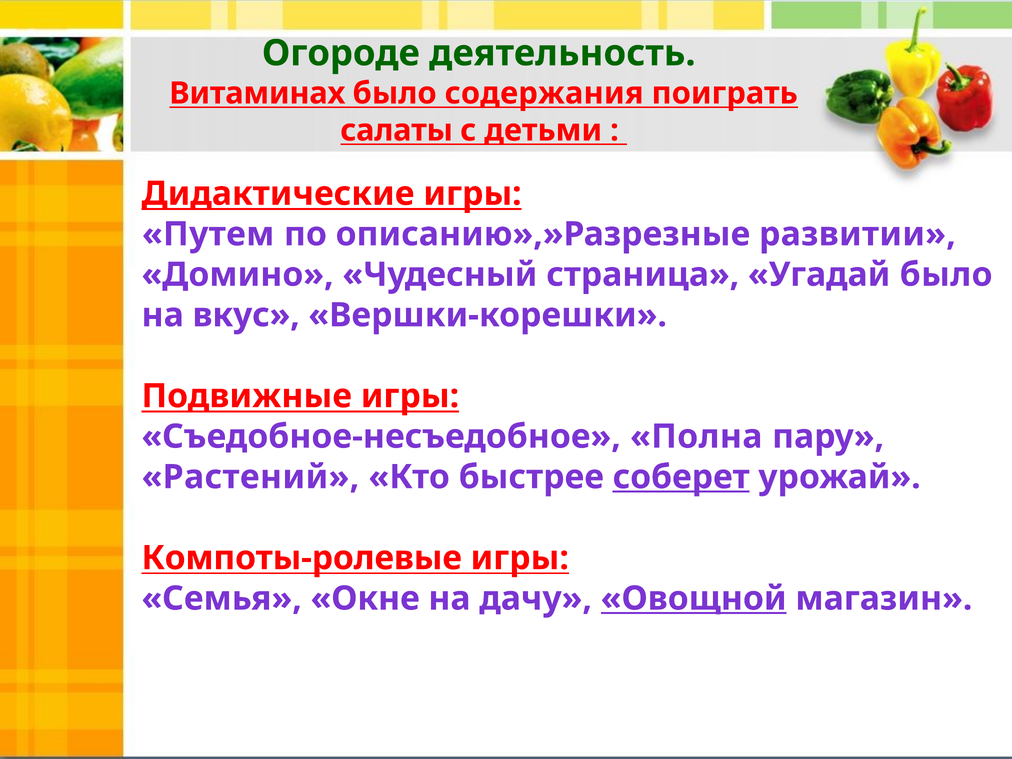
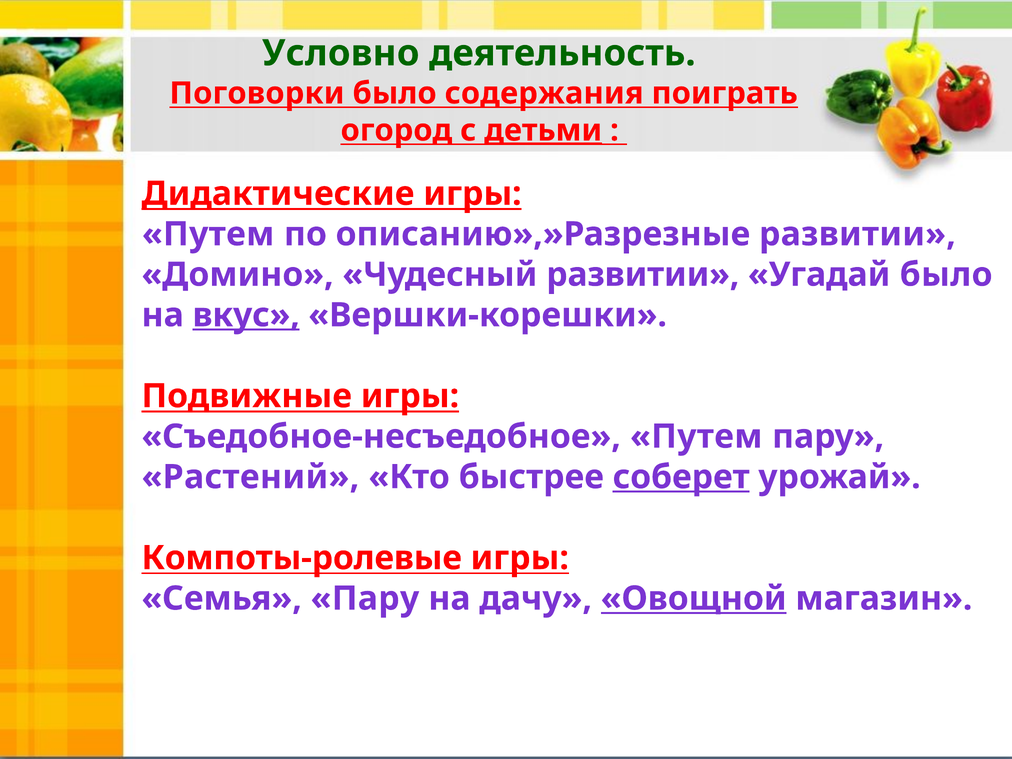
Огороде: Огороде -> Условно
Витаминах: Витаминах -> Поговорки
салаты: салаты -> огород
детьми underline: none -> present
Чудесный страница: страница -> развитии
вкус underline: none -> present
Съедобное-несъедобное Полна: Полна -> Путем
Семья Окне: Окне -> Пару
